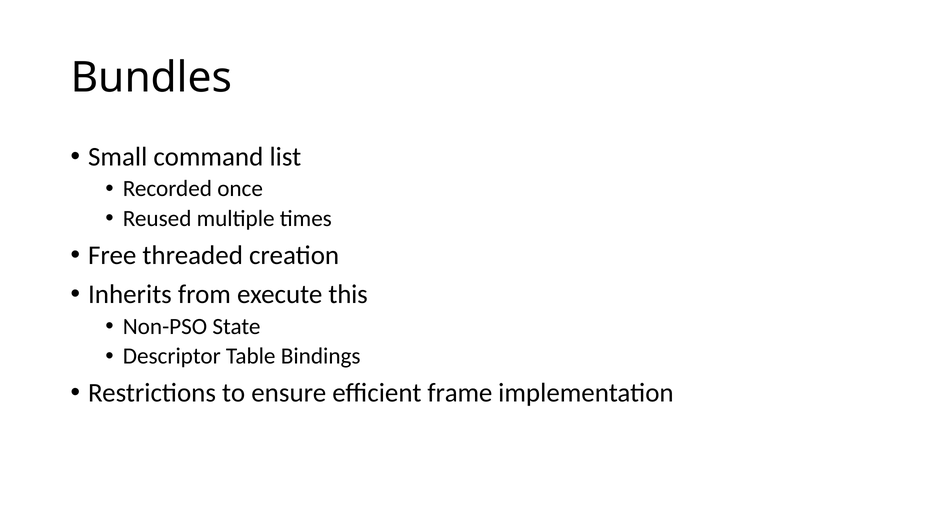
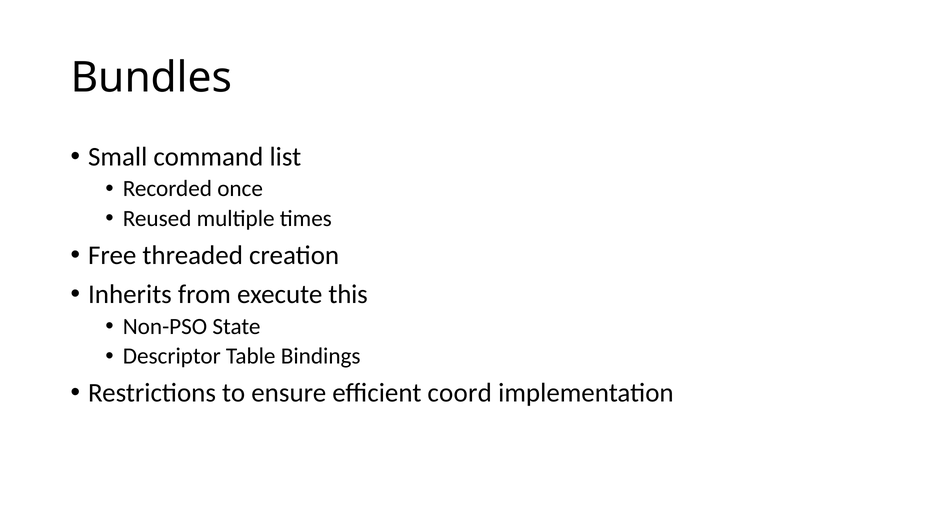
frame: frame -> coord
